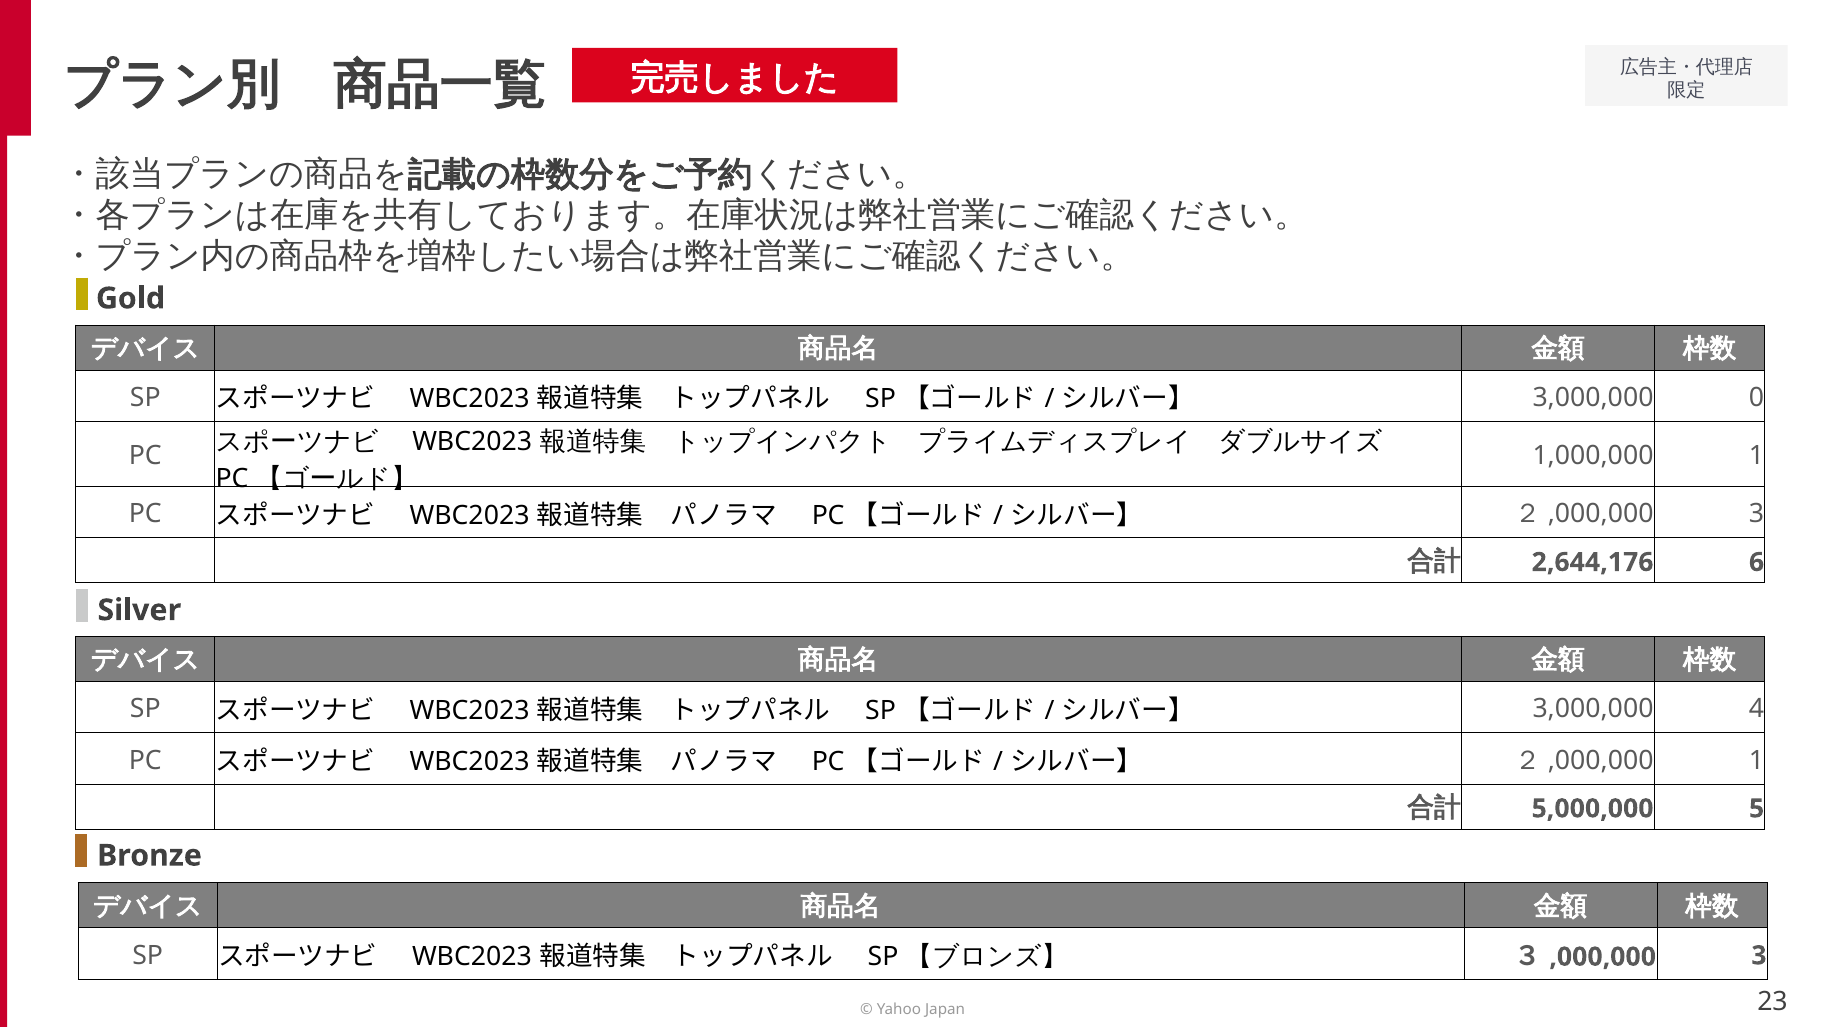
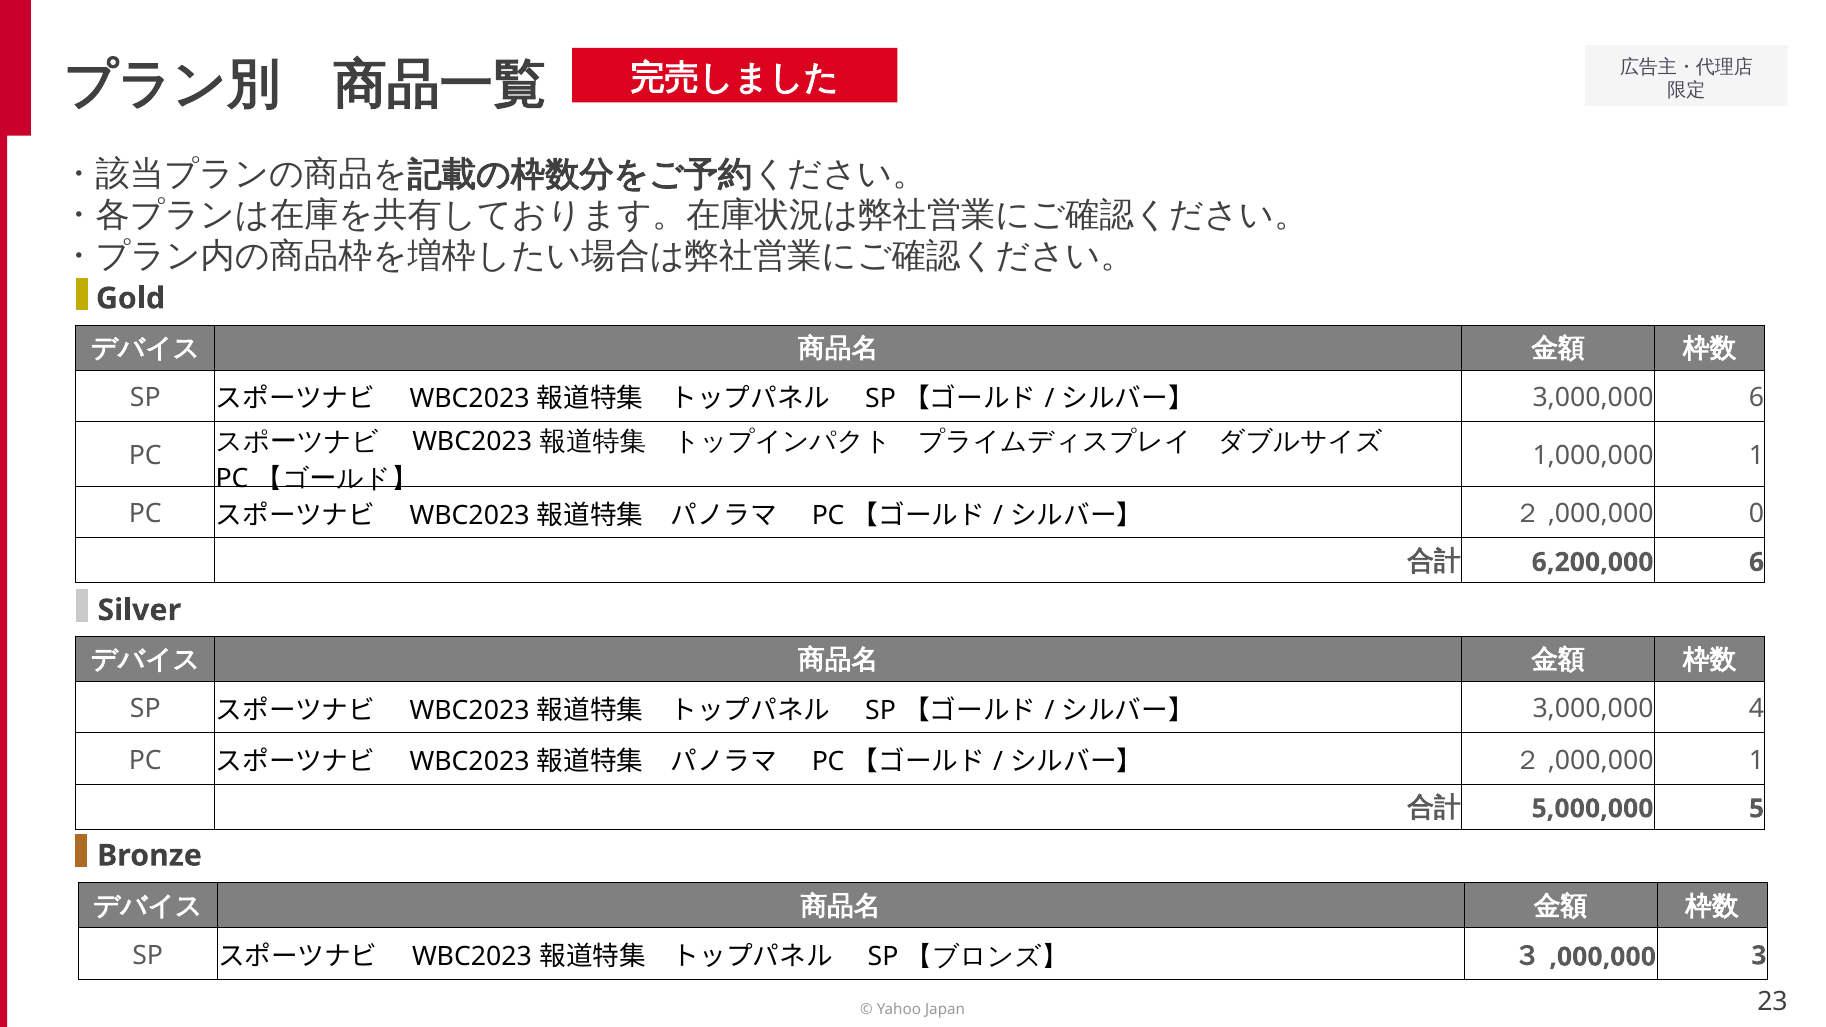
3,000,000 0: 0 -> 6
3 at (1757, 514): 3 -> 0
2,644,176: 2,644,176 -> 6,200,000
